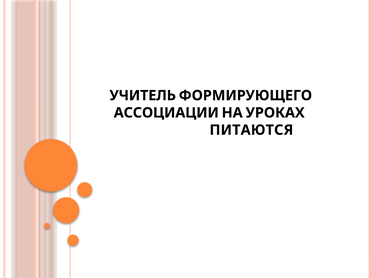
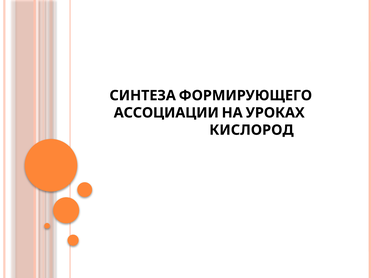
УЧИТЕЛЬ: УЧИТЕЛЬ -> СИНТЕЗА
ПИТАЮТСЯ: ПИТАЮТСЯ -> КИСЛОРОД
